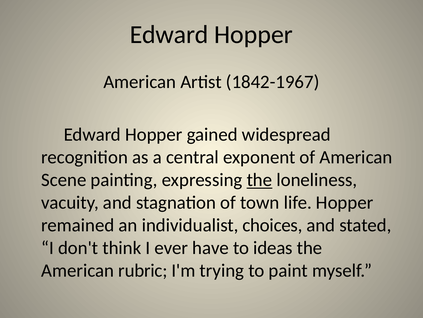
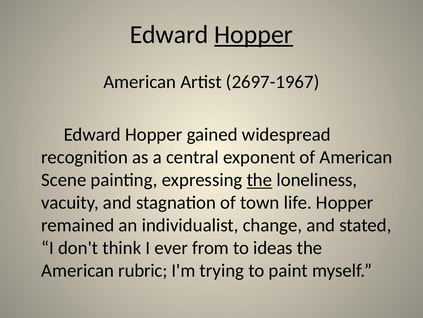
Hopper at (254, 35) underline: none -> present
1842-1967: 1842-1967 -> 2697-1967
choices: choices -> change
have: have -> from
